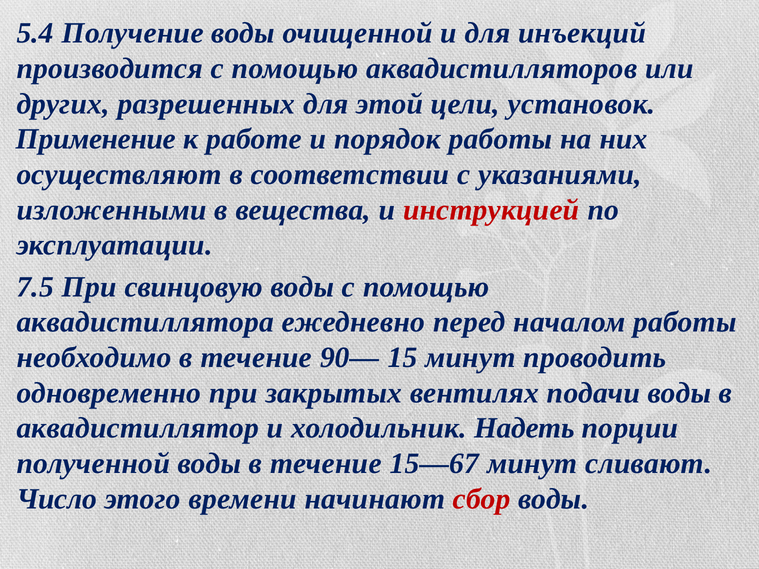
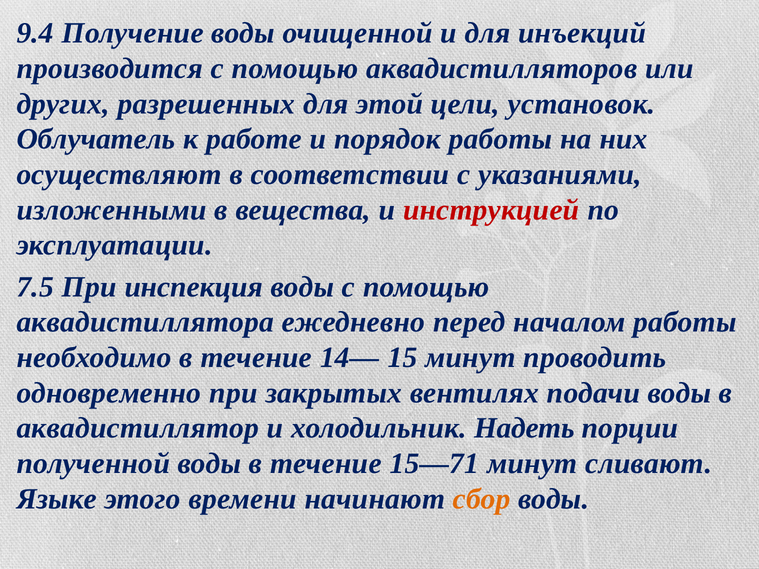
5.4: 5.4 -> 9.4
Применение: Применение -> Облучатель
свинцовую: свинцовую -> инспекция
90—: 90— -> 14—
15—67: 15—67 -> 15—71
Число: Число -> Языке
сбор colour: red -> orange
